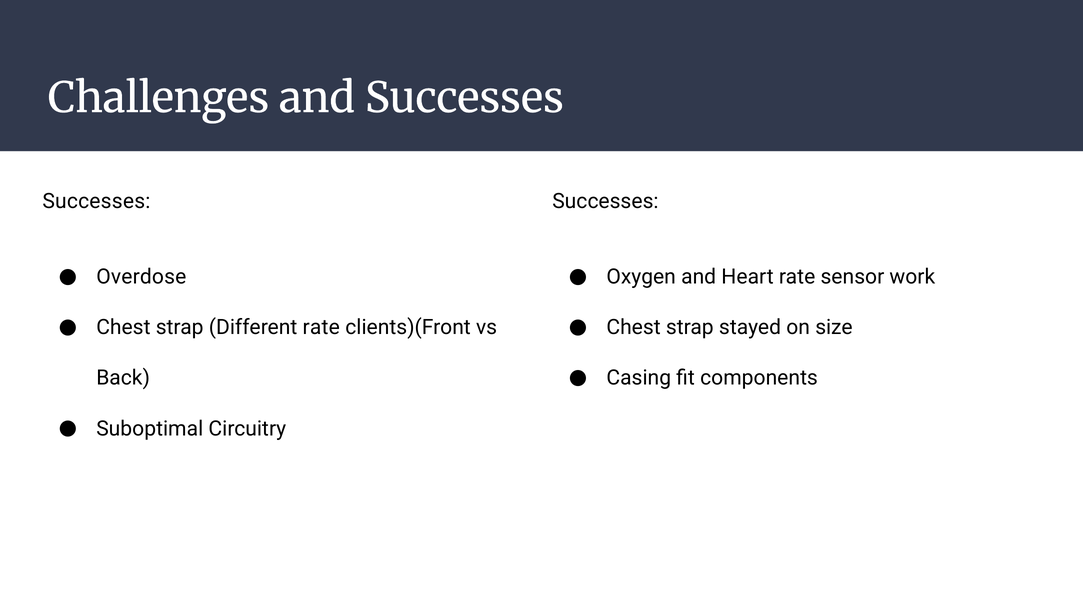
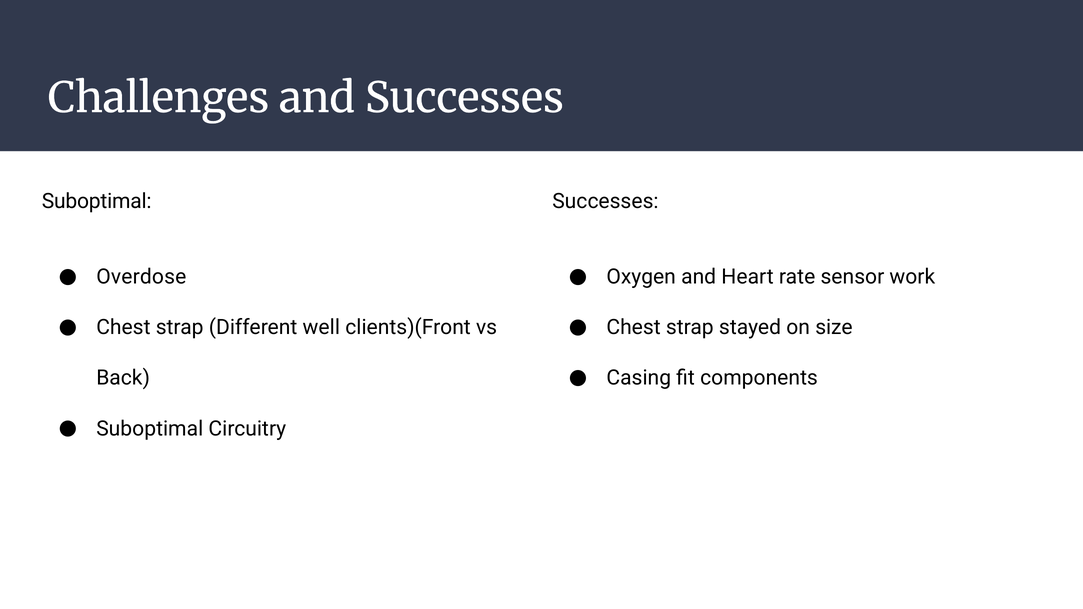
Successes at (96, 201): Successes -> Suboptimal
Different rate: rate -> well
